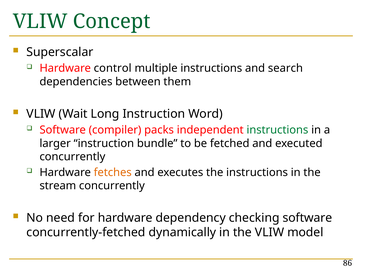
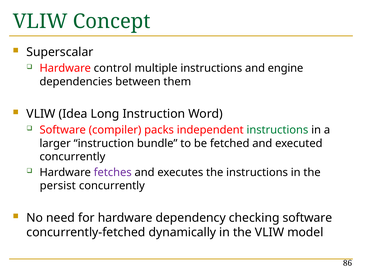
search: search -> engine
Wait: Wait -> Idea
fetches colour: orange -> purple
stream: stream -> persist
